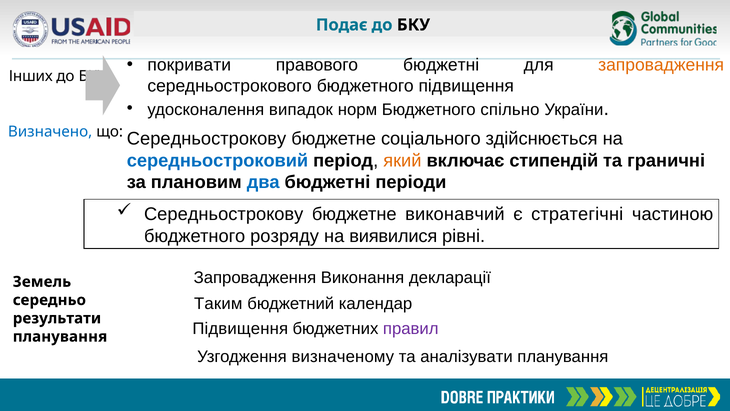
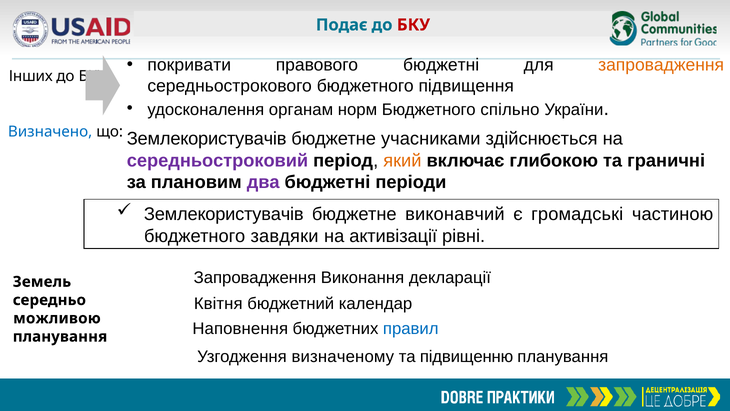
БКУ at (413, 25) colour: black -> red
випадок: випадок -> органам
Середньострокову at (207, 139): Середньострокову -> Землекористувачів
соціального: соціального -> учасниками
середньостроковий colour: blue -> purple
стипендій: стипендій -> глибокою
два colour: blue -> purple
Середньострокову at (224, 214): Середньострокову -> Землекористувачів
стратегічні: стратегічні -> громадські
розряду: розряду -> завдяки
виявилися: виявилися -> активізації
Таким: Таким -> Квітня
результати: результати -> можливою
Підвищення at (240, 328): Підвищення -> Наповнення
правил colour: purple -> blue
аналізувати: аналізувати -> підвищенню
